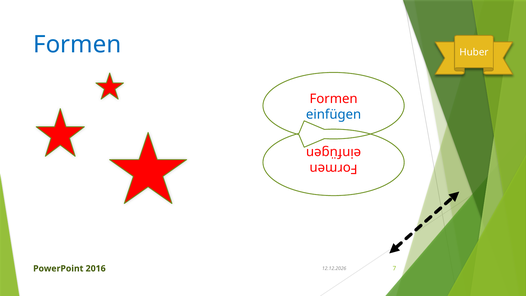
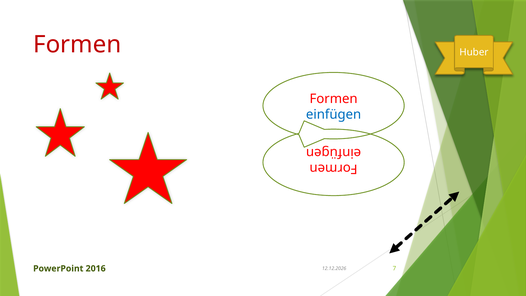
Formen at (77, 44) colour: blue -> red
